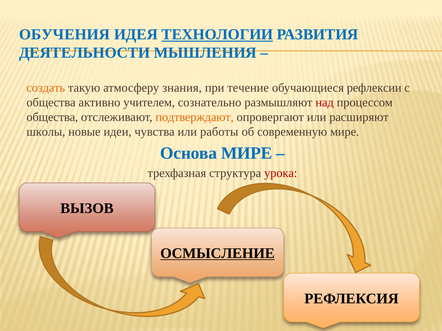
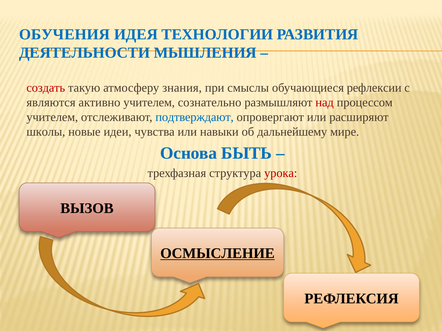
ТЕХНОЛОГИИ underline: present -> none
создать colour: orange -> red
течение: течение -> смыслы
общества at (51, 103): общества -> являются
общества at (52, 117): общества -> учителем
подтверждают colour: orange -> blue
работы: работы -> навыки
современную: современную -> дальнейшему
Основа МИРЕ: МИРЕ -> БЫТЬ
